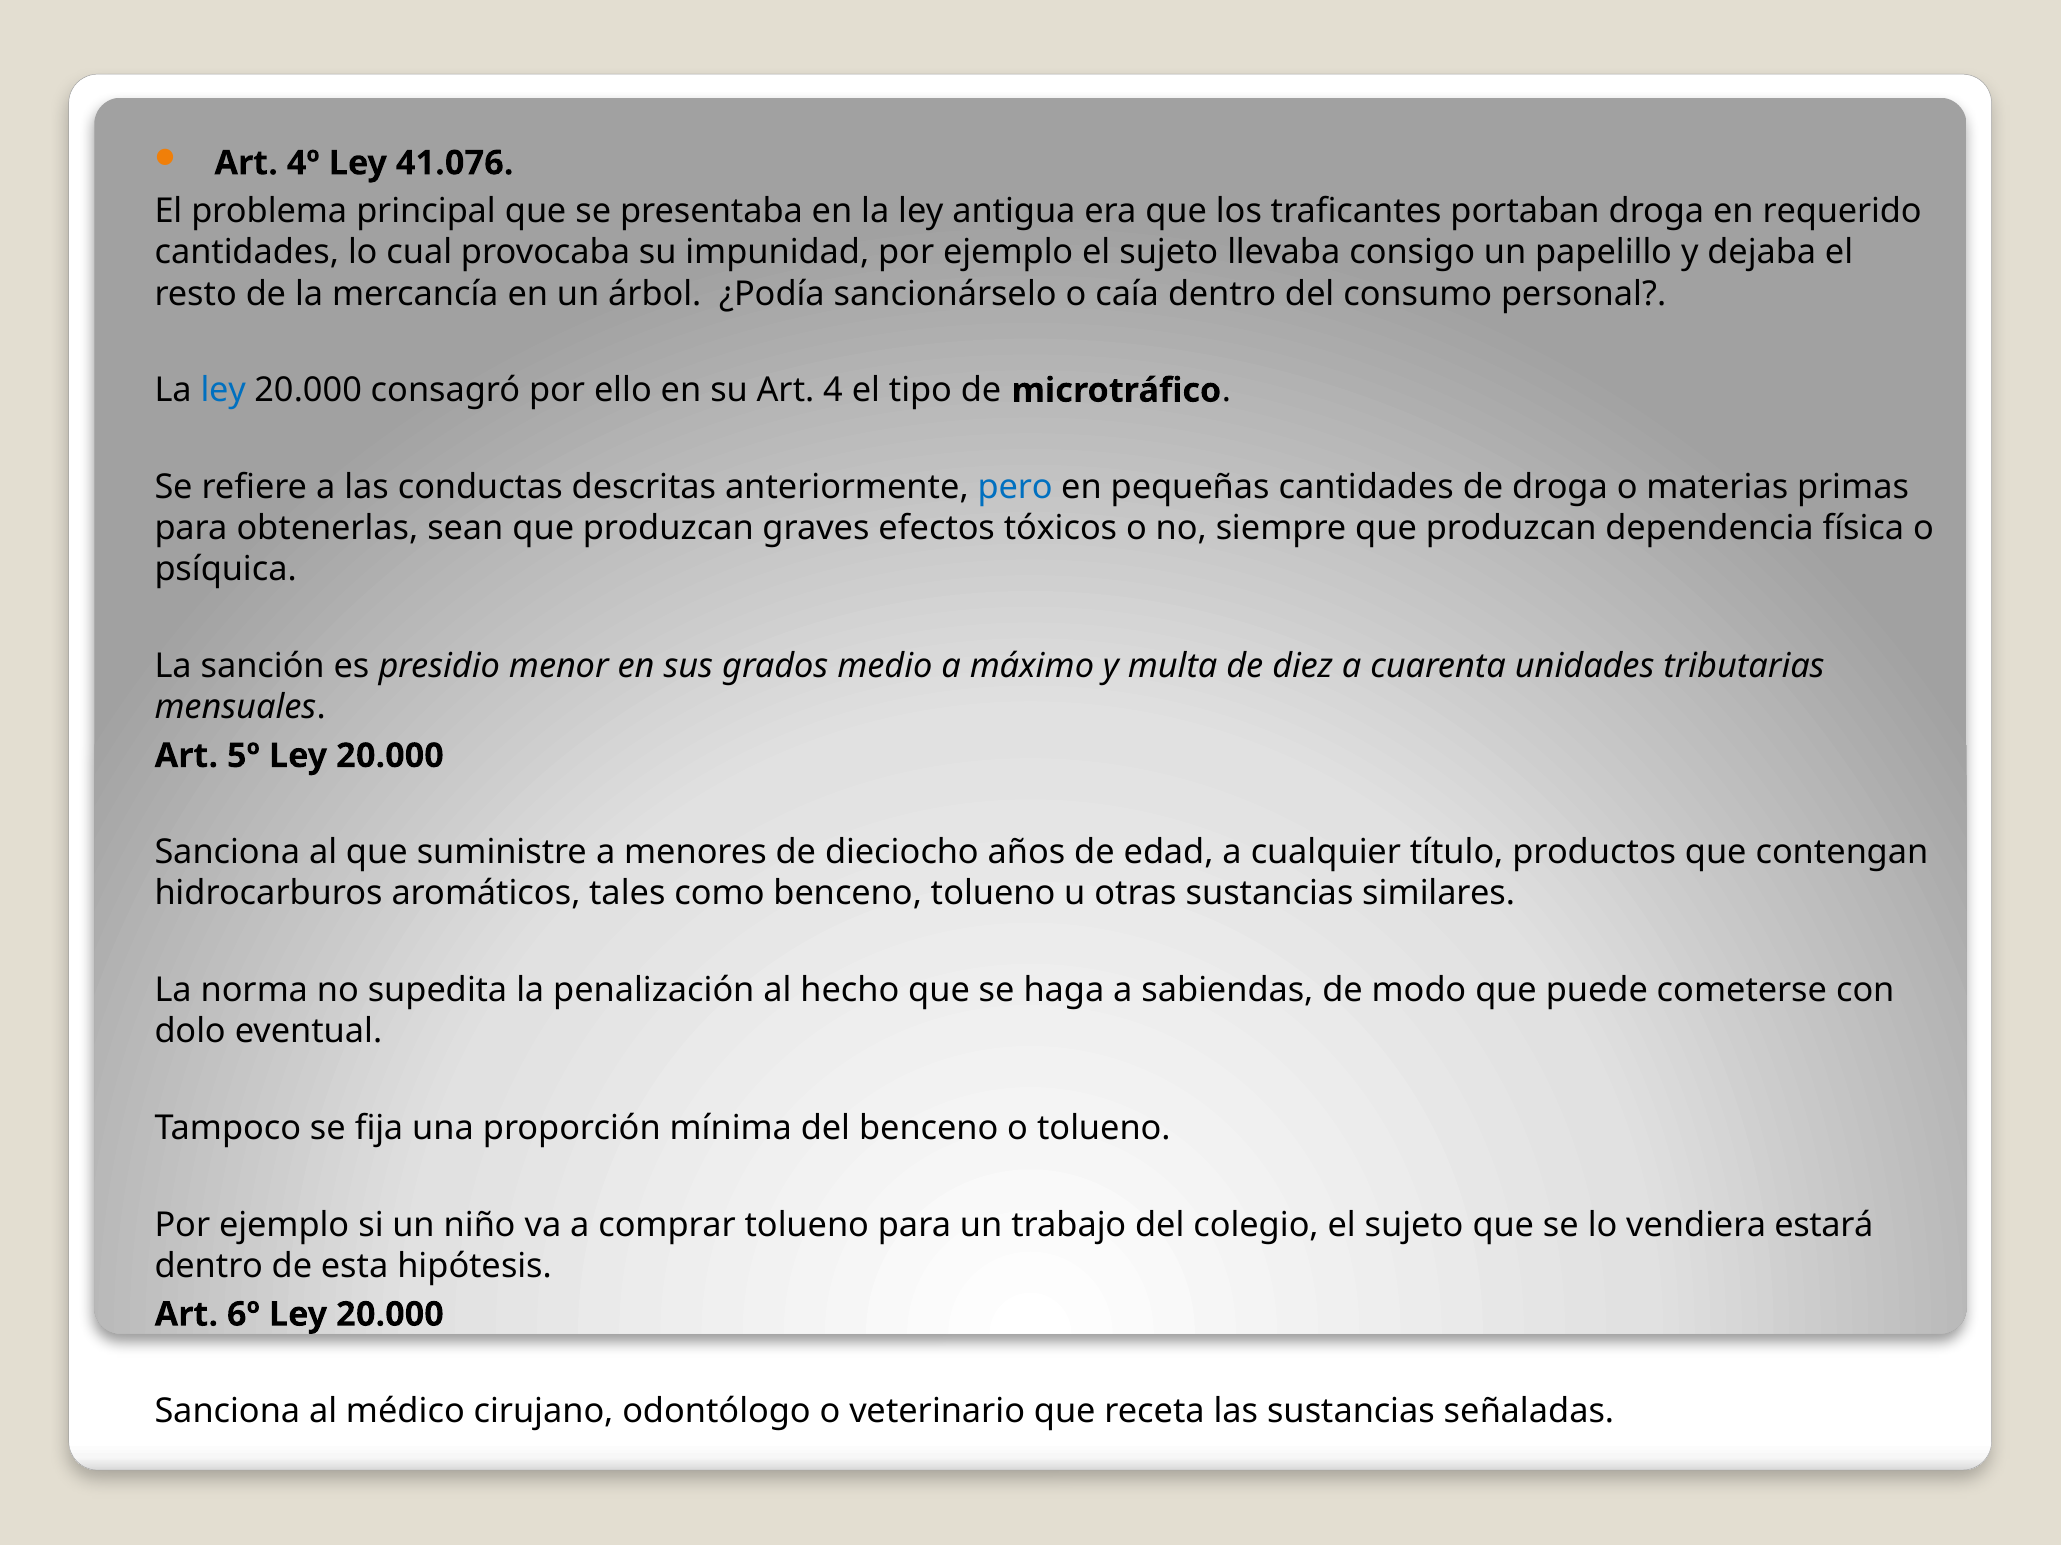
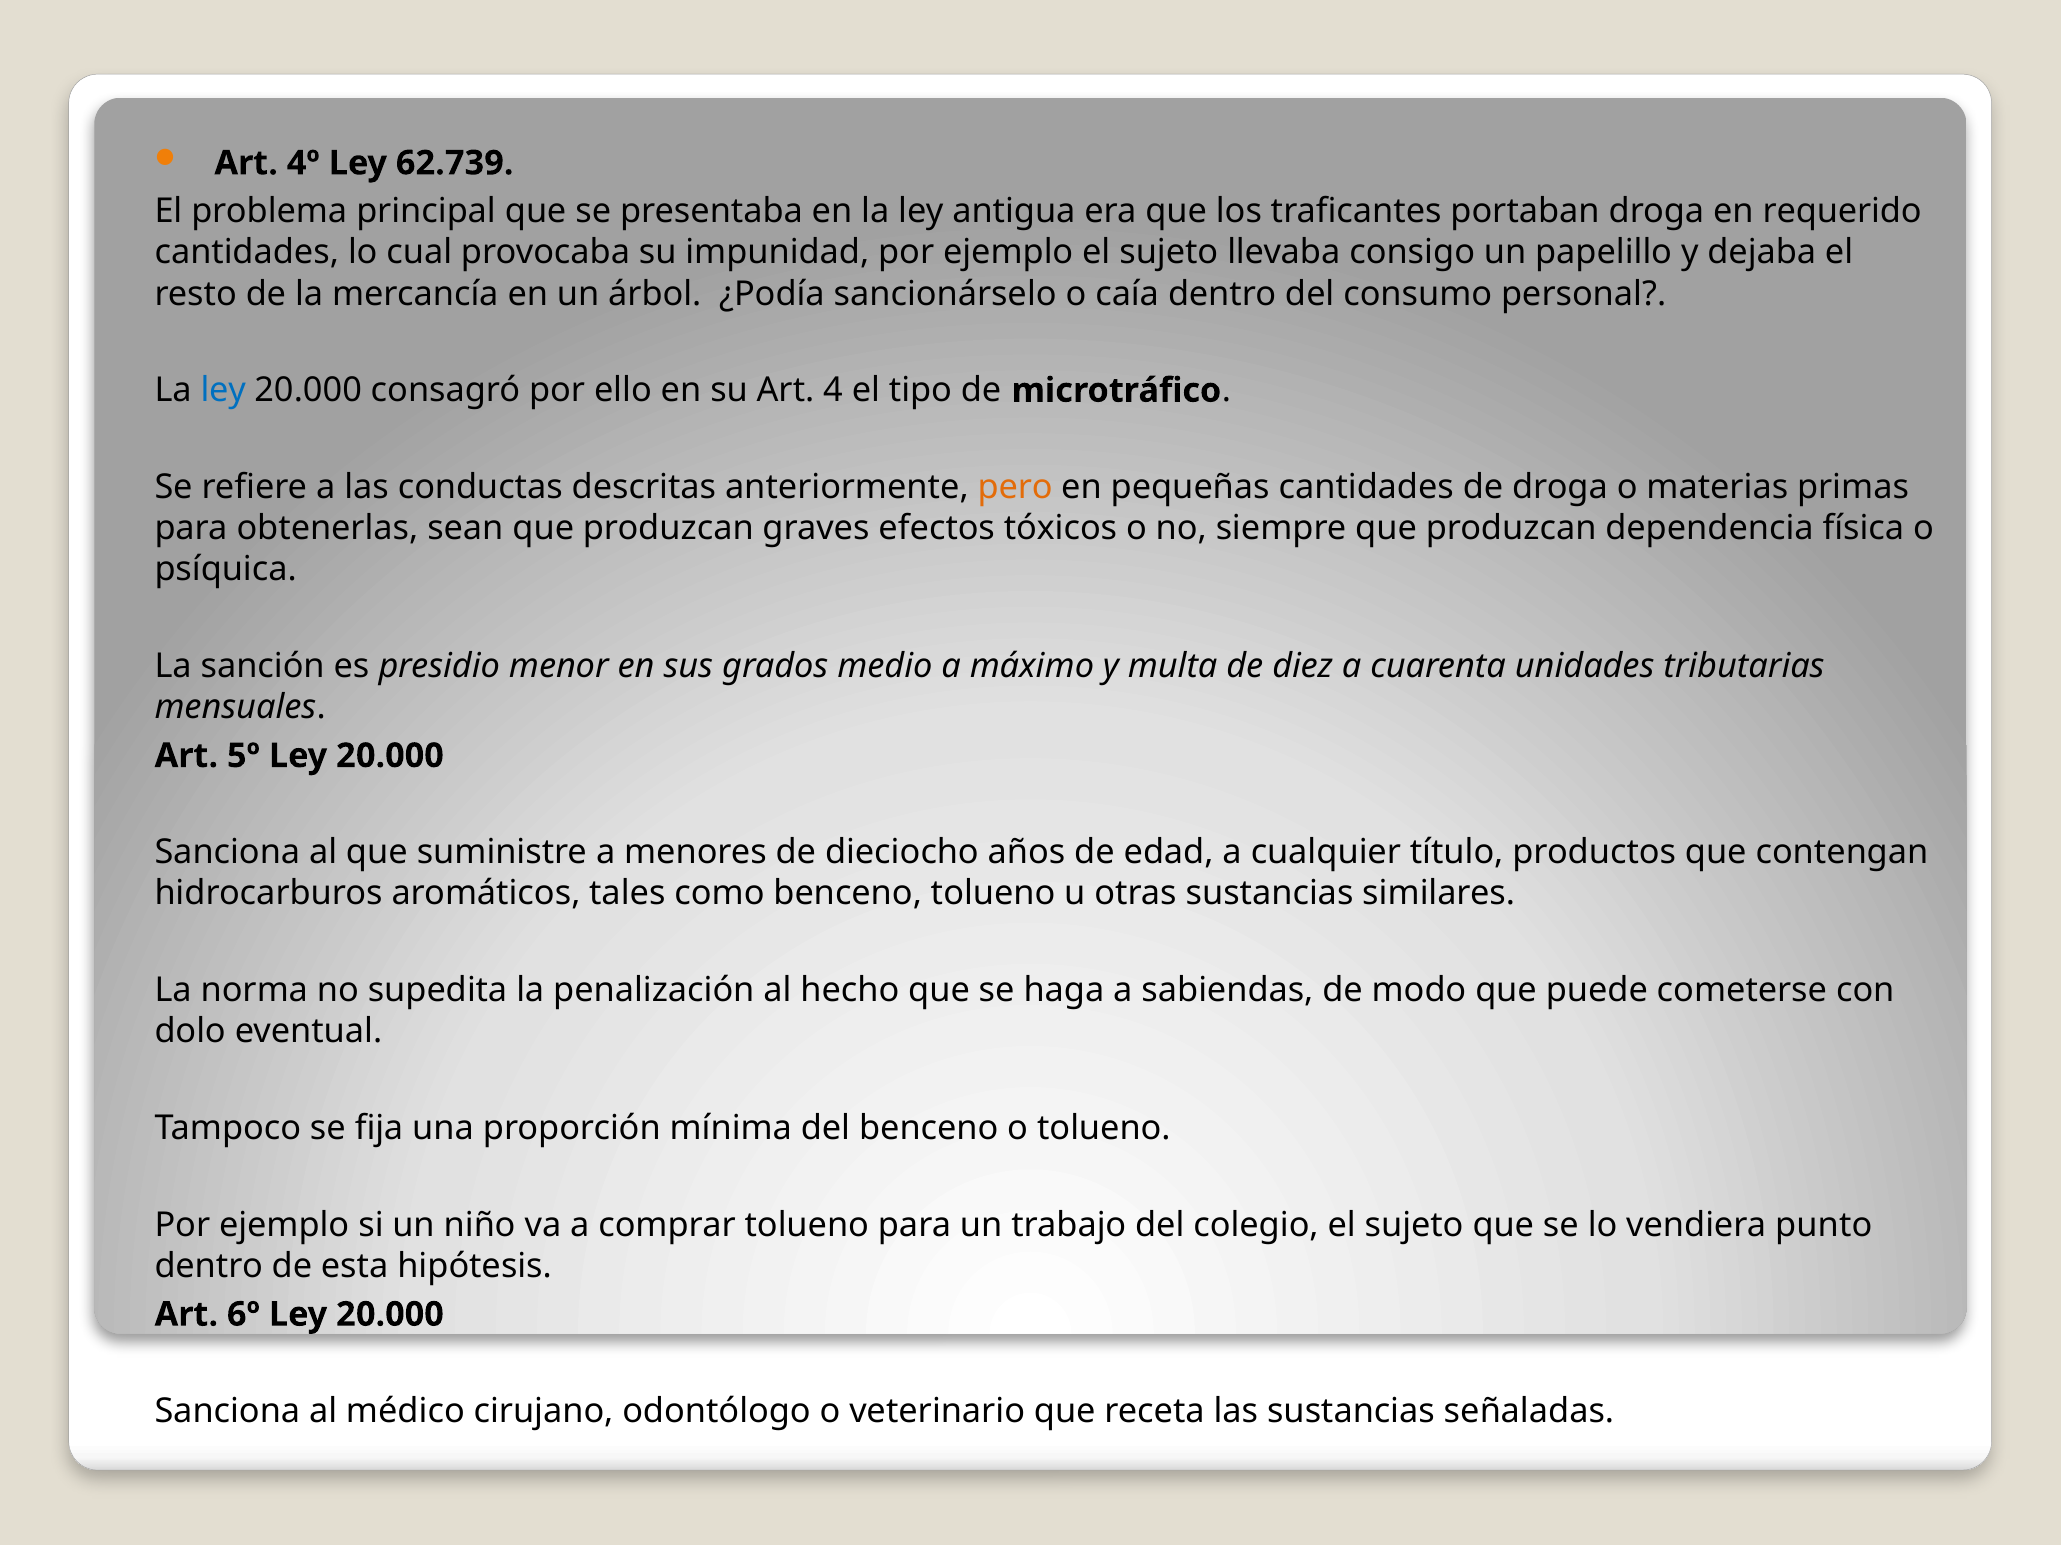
41.076: 41.076 -> 62.739
pero colour: blue -> orange
estará: estará -> punto
